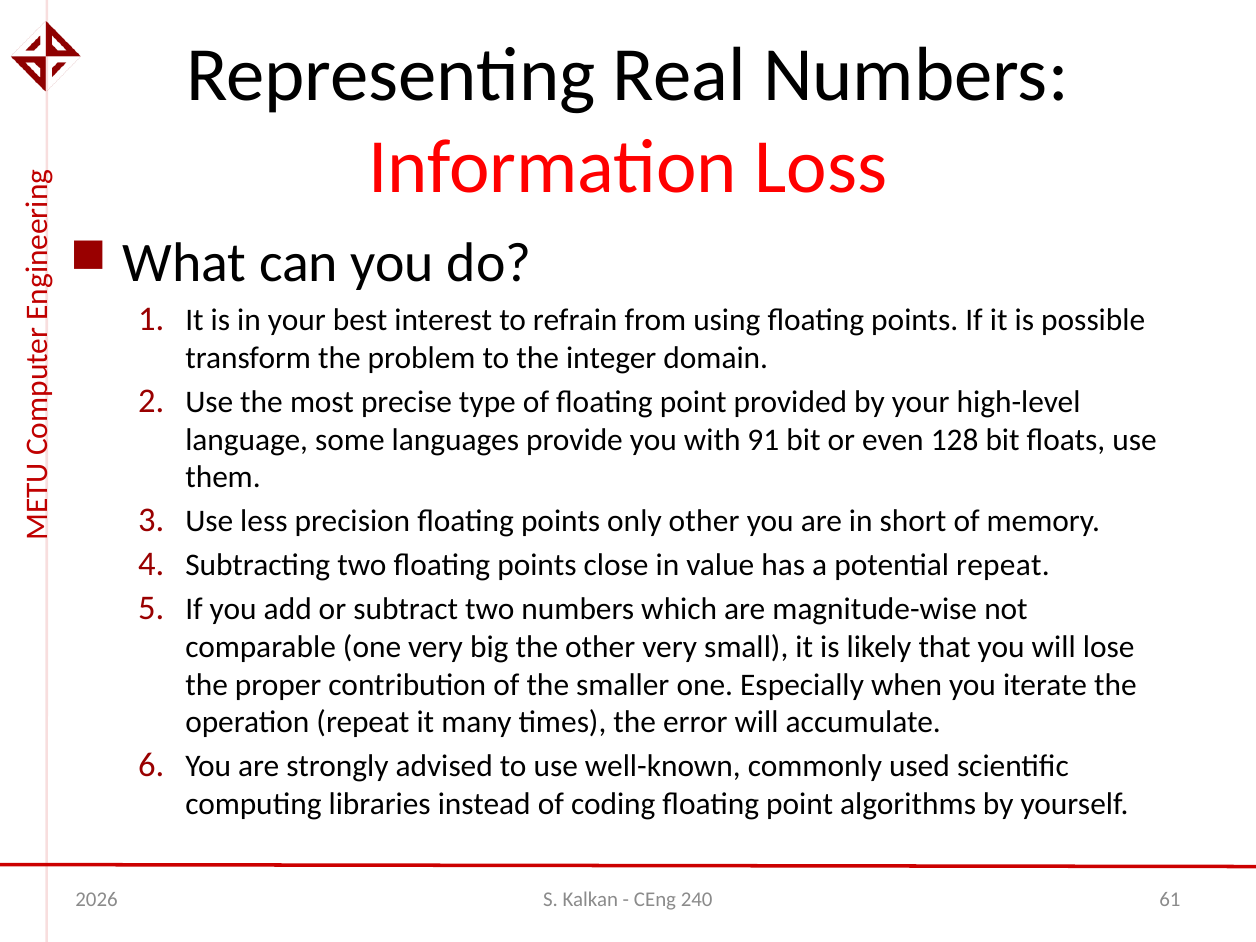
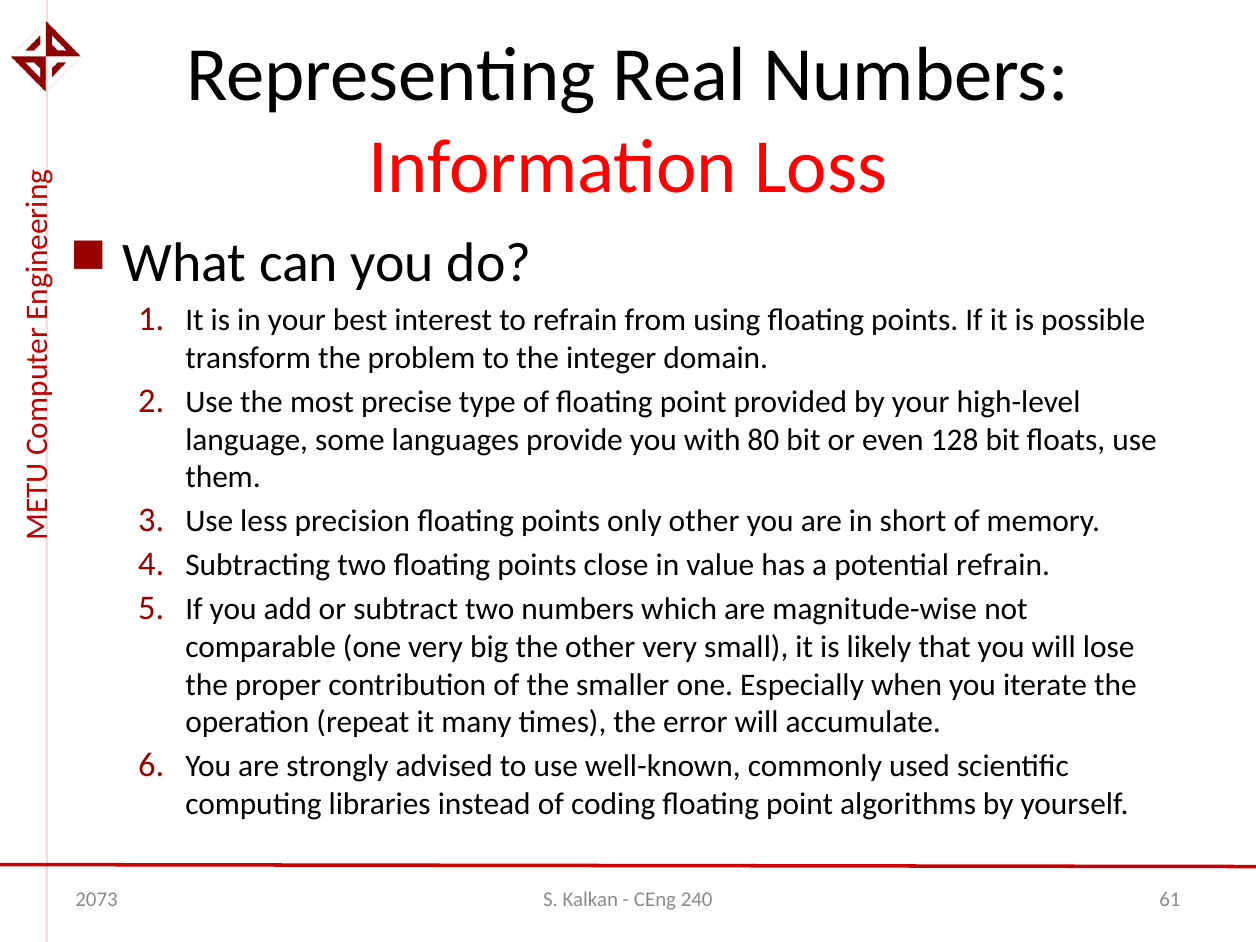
91: 91 -> 80
potential repeat: repeat -> refrain
2026: 2026 -> 2073
